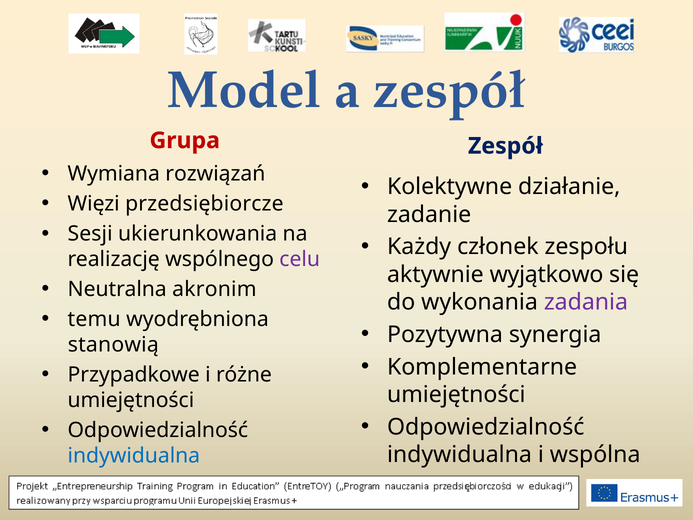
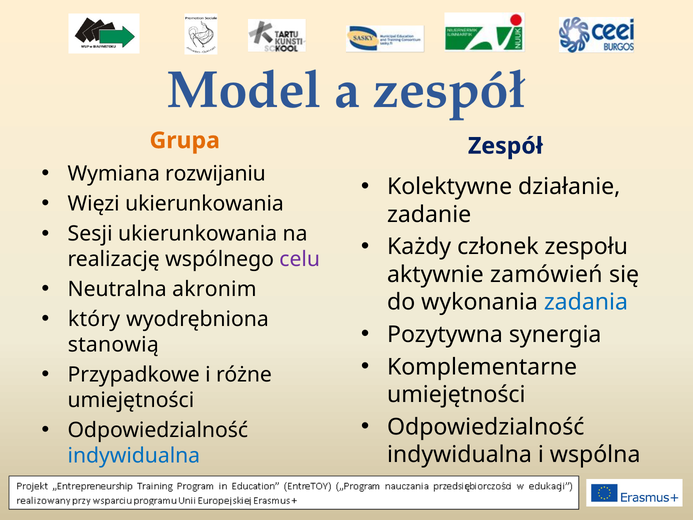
Grupa colour: red -> orange
rozwiązań: rozwiązań -> rozwijaniu
Więzi przedsiębiorcze: przedsiębiorcze -> ukierunkowania
wyjątkowo: wyjątkowo -> zamówień
zadania colour: purple -> blue
temu: temu -> który
